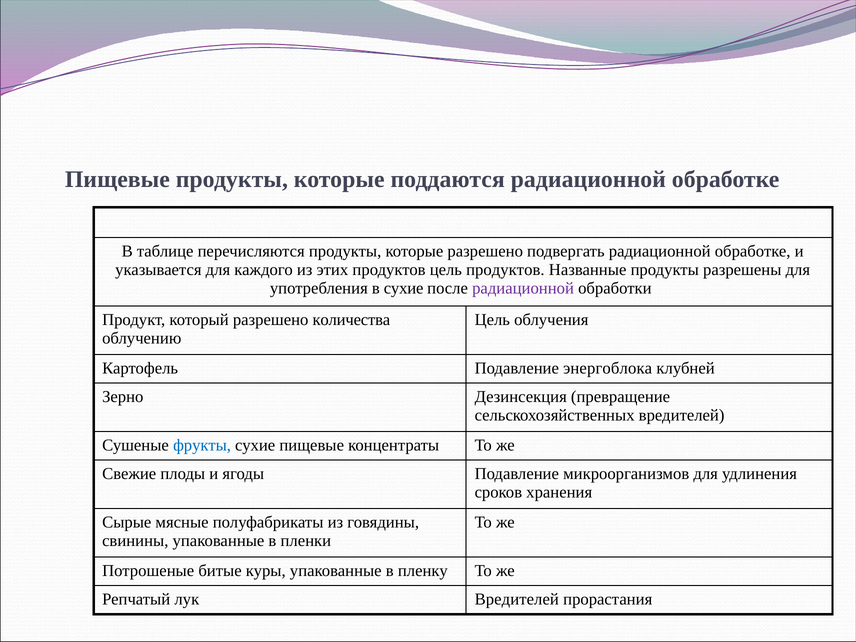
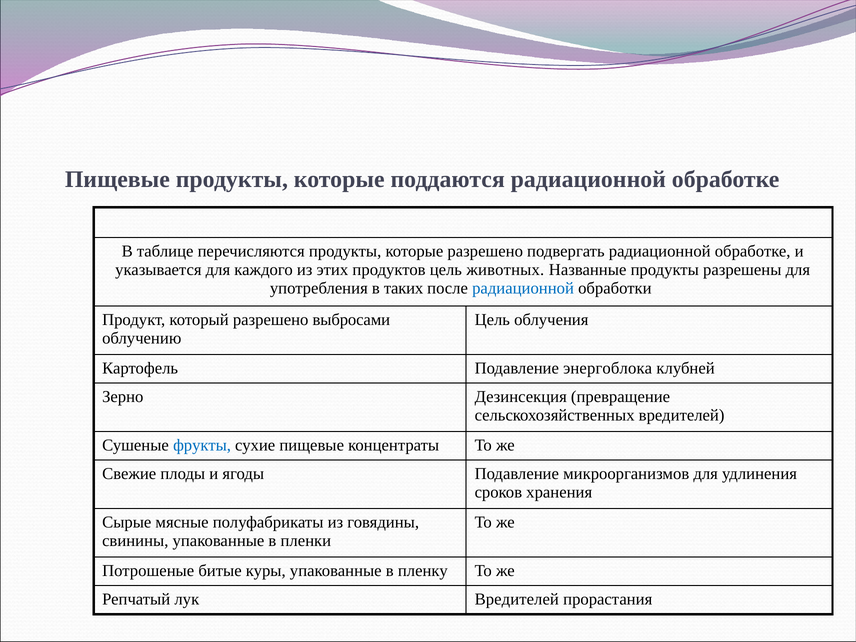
цель продуктов: продуктов -> животных
в сухие: сухие -> таких
радиационной at (523, 288) colour: purple -> blue
количества: количества -> выбросами
